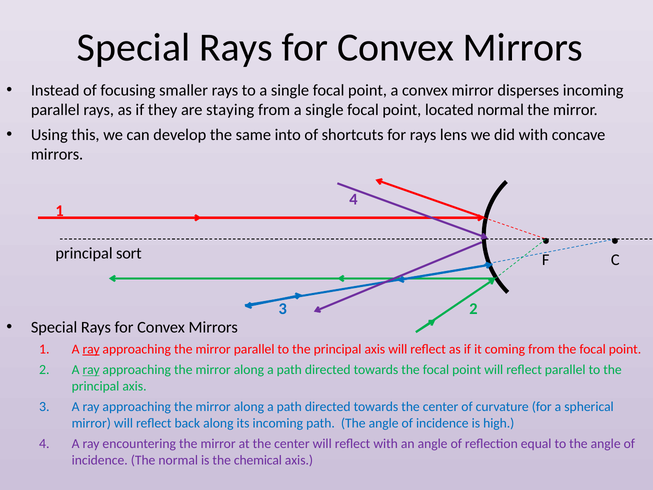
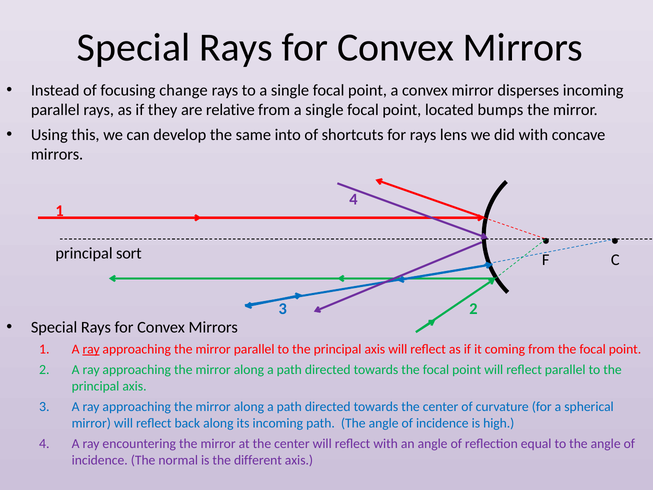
smaller: smaller -> change
staying: staying -> relative
located normal: normal -> bumps
ray at (91, 370) underline: present -> none
chemical: chemical -> different
